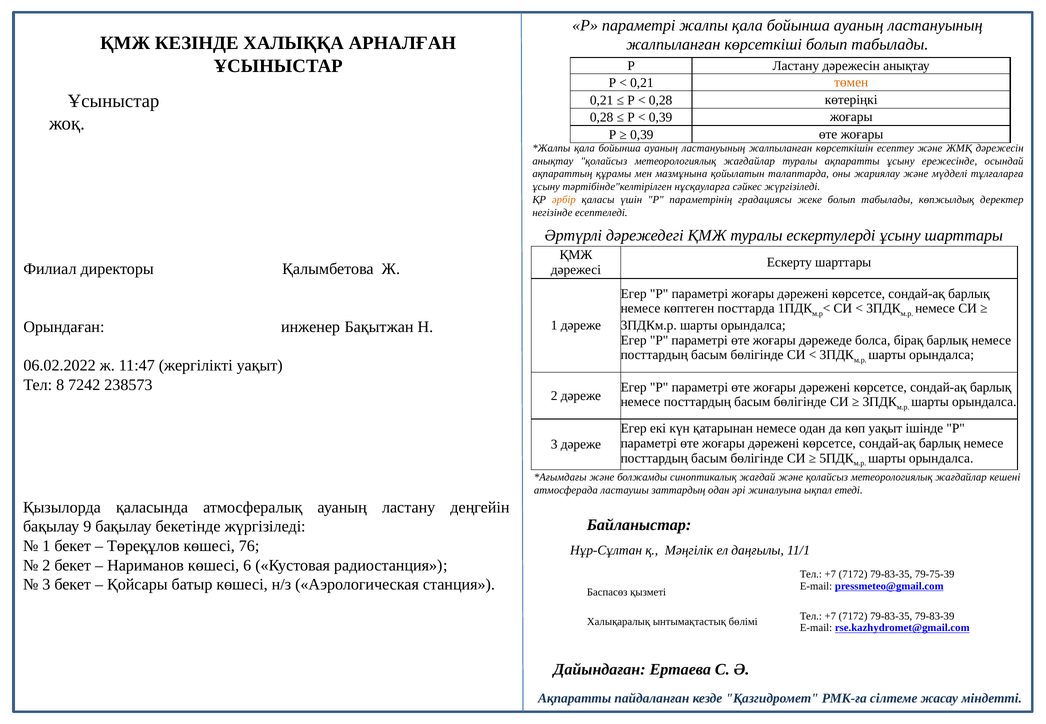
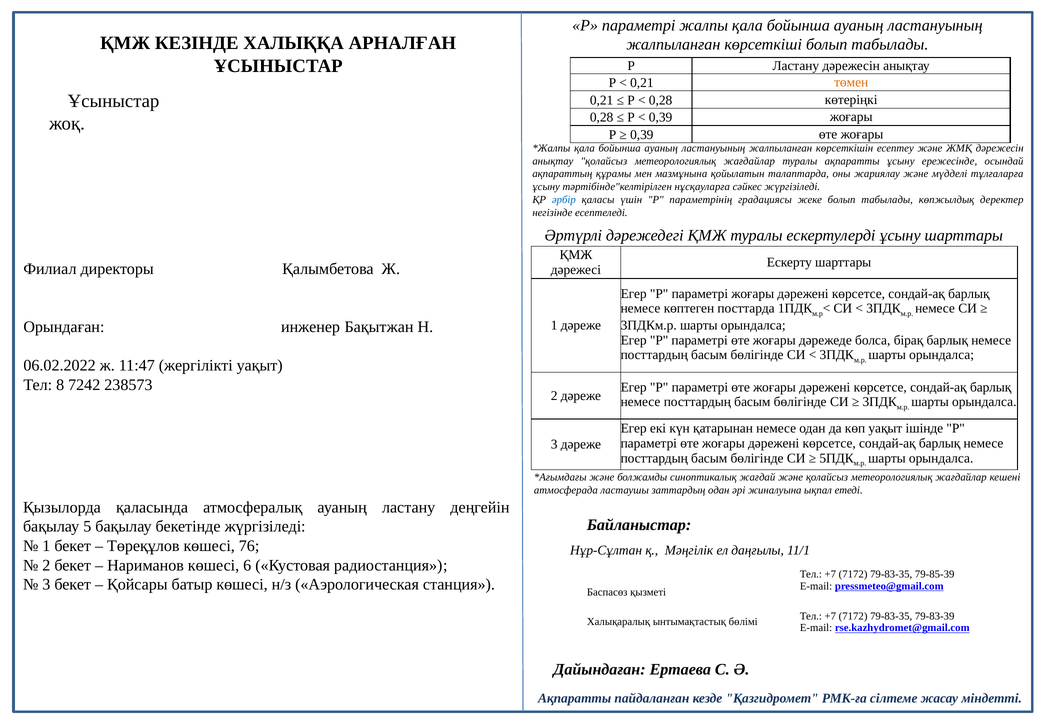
әрбір colour: orange -> blue
9: 9 -> 5
79-75-39: 79-75-39 -> 79-85-39
